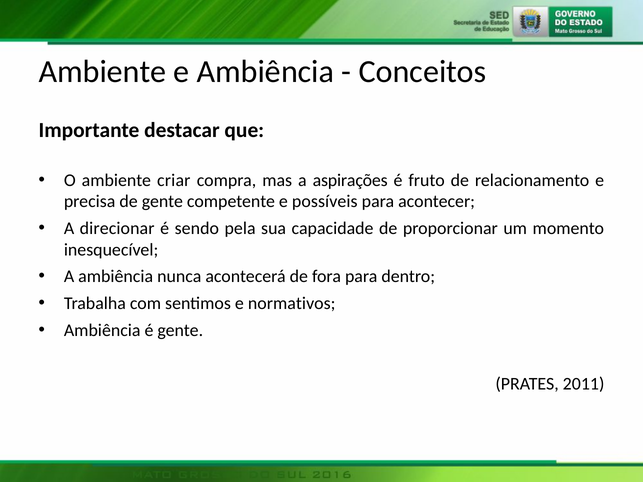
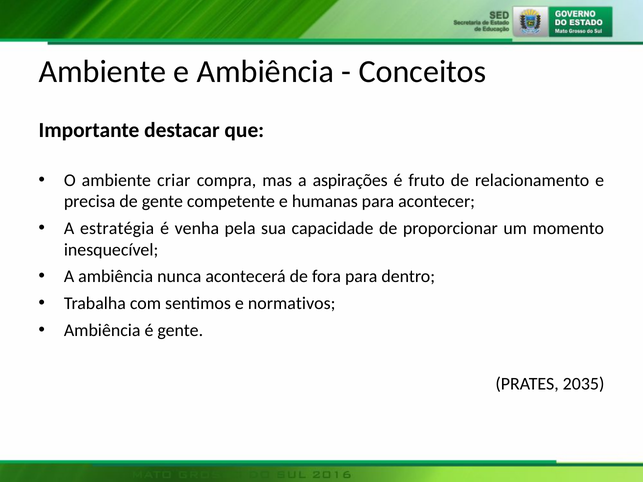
possíveis: possíveis -> humanas
direcionar: direcionar -> estratégia
sendo: sendo -> venha
2011: 2011 -> 2035
